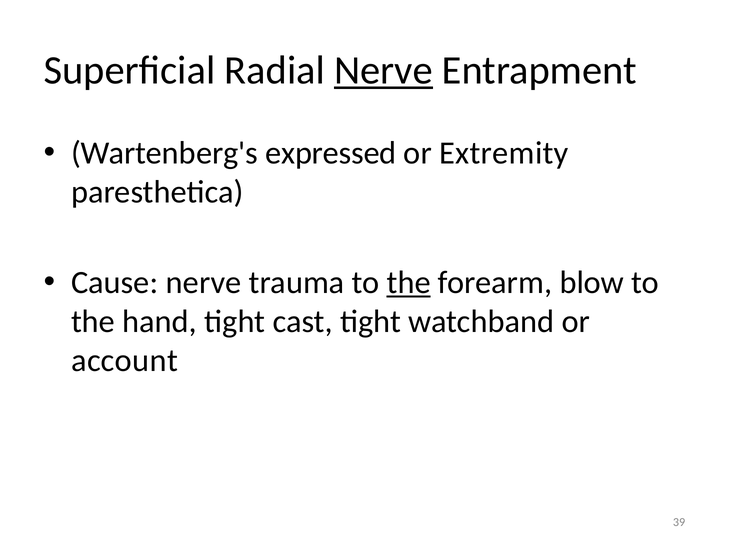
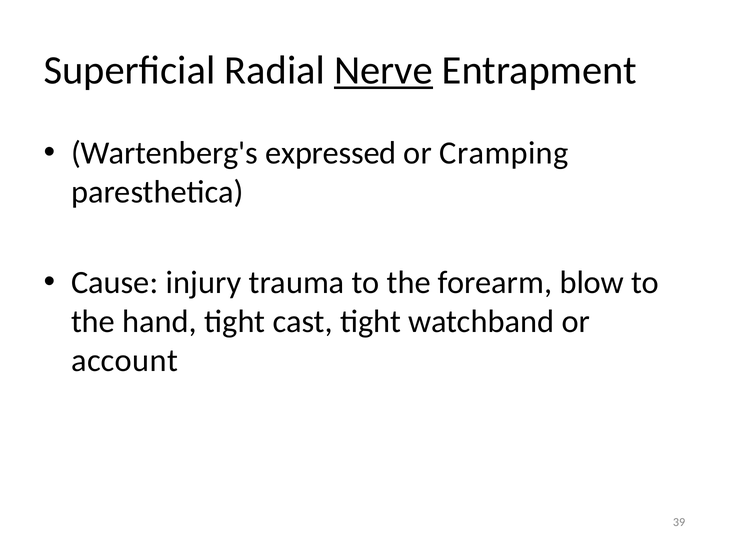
Extremity: Extremity -> Cramping
Cause nerve: nerve -> injury
the at (409, 283) underline: present -> none
